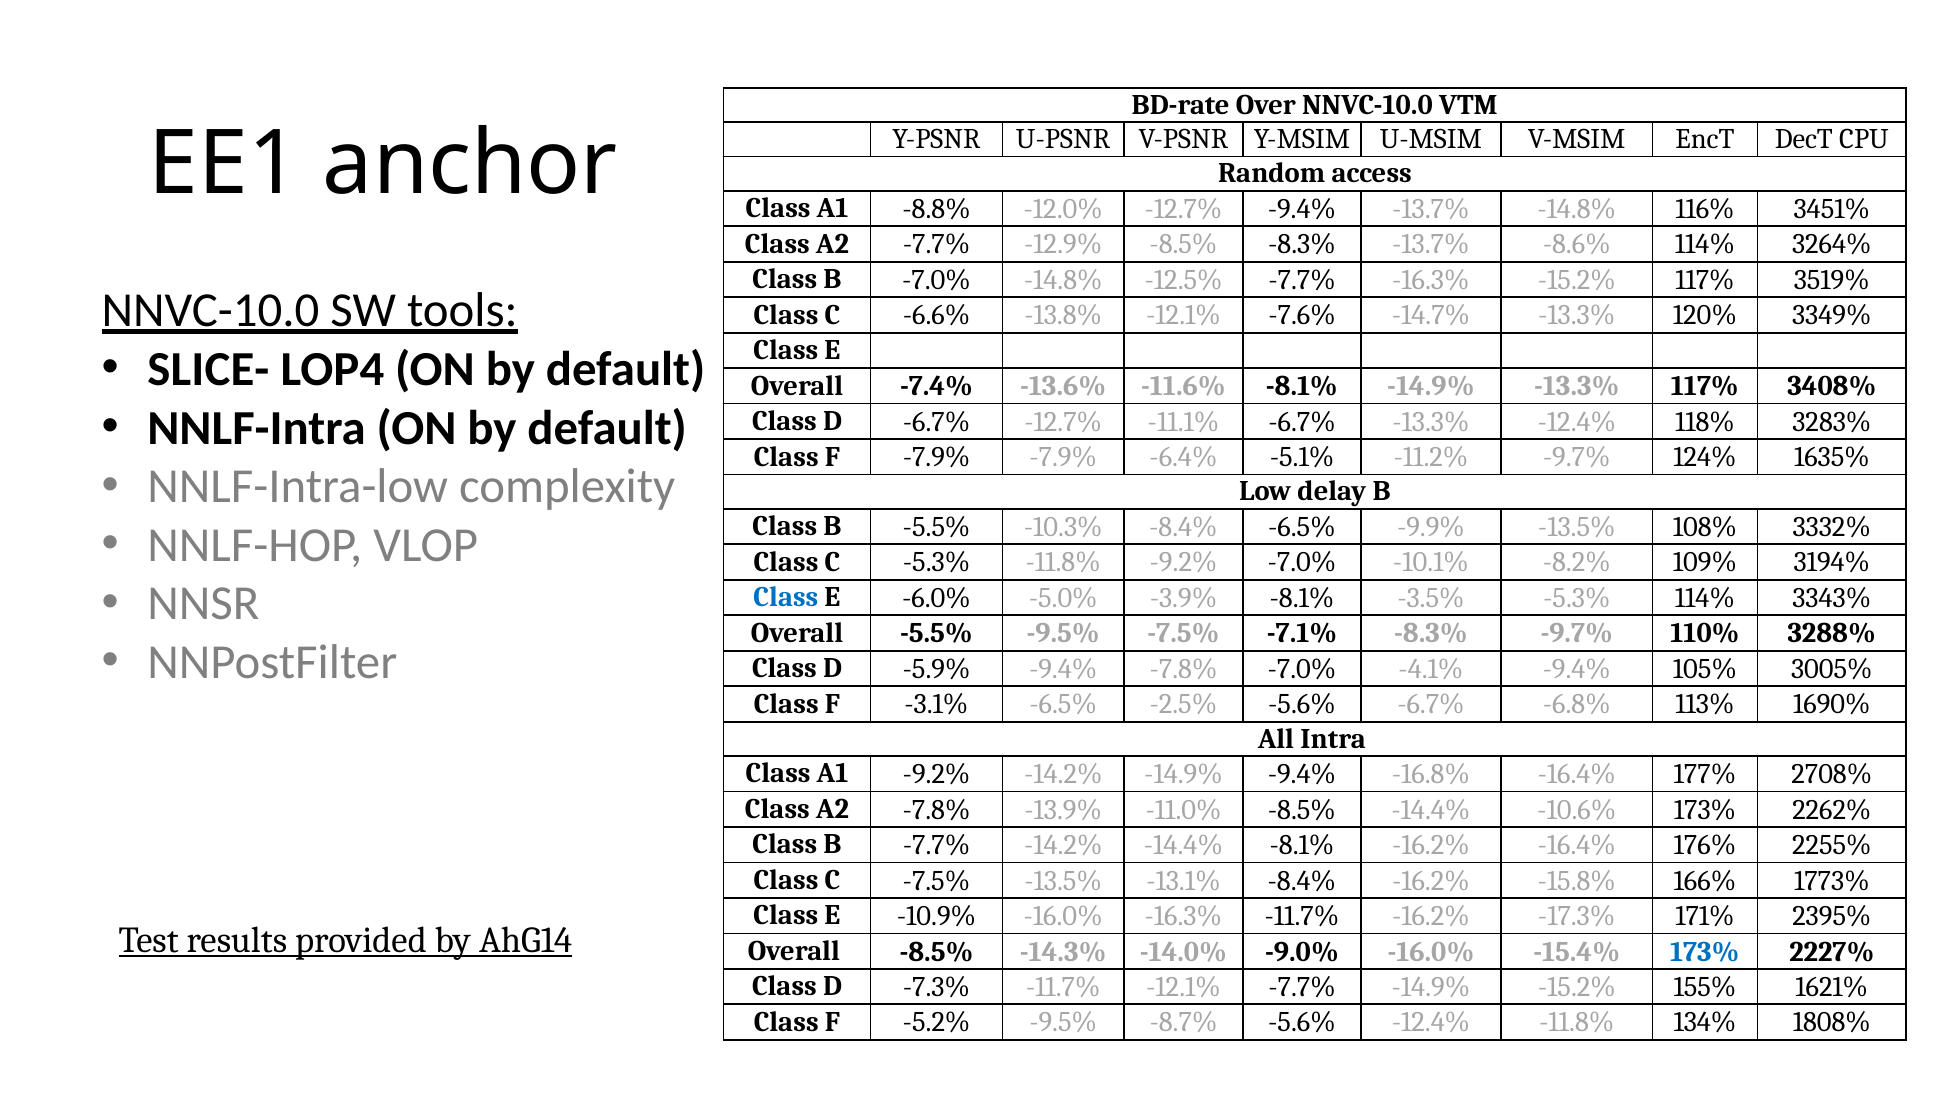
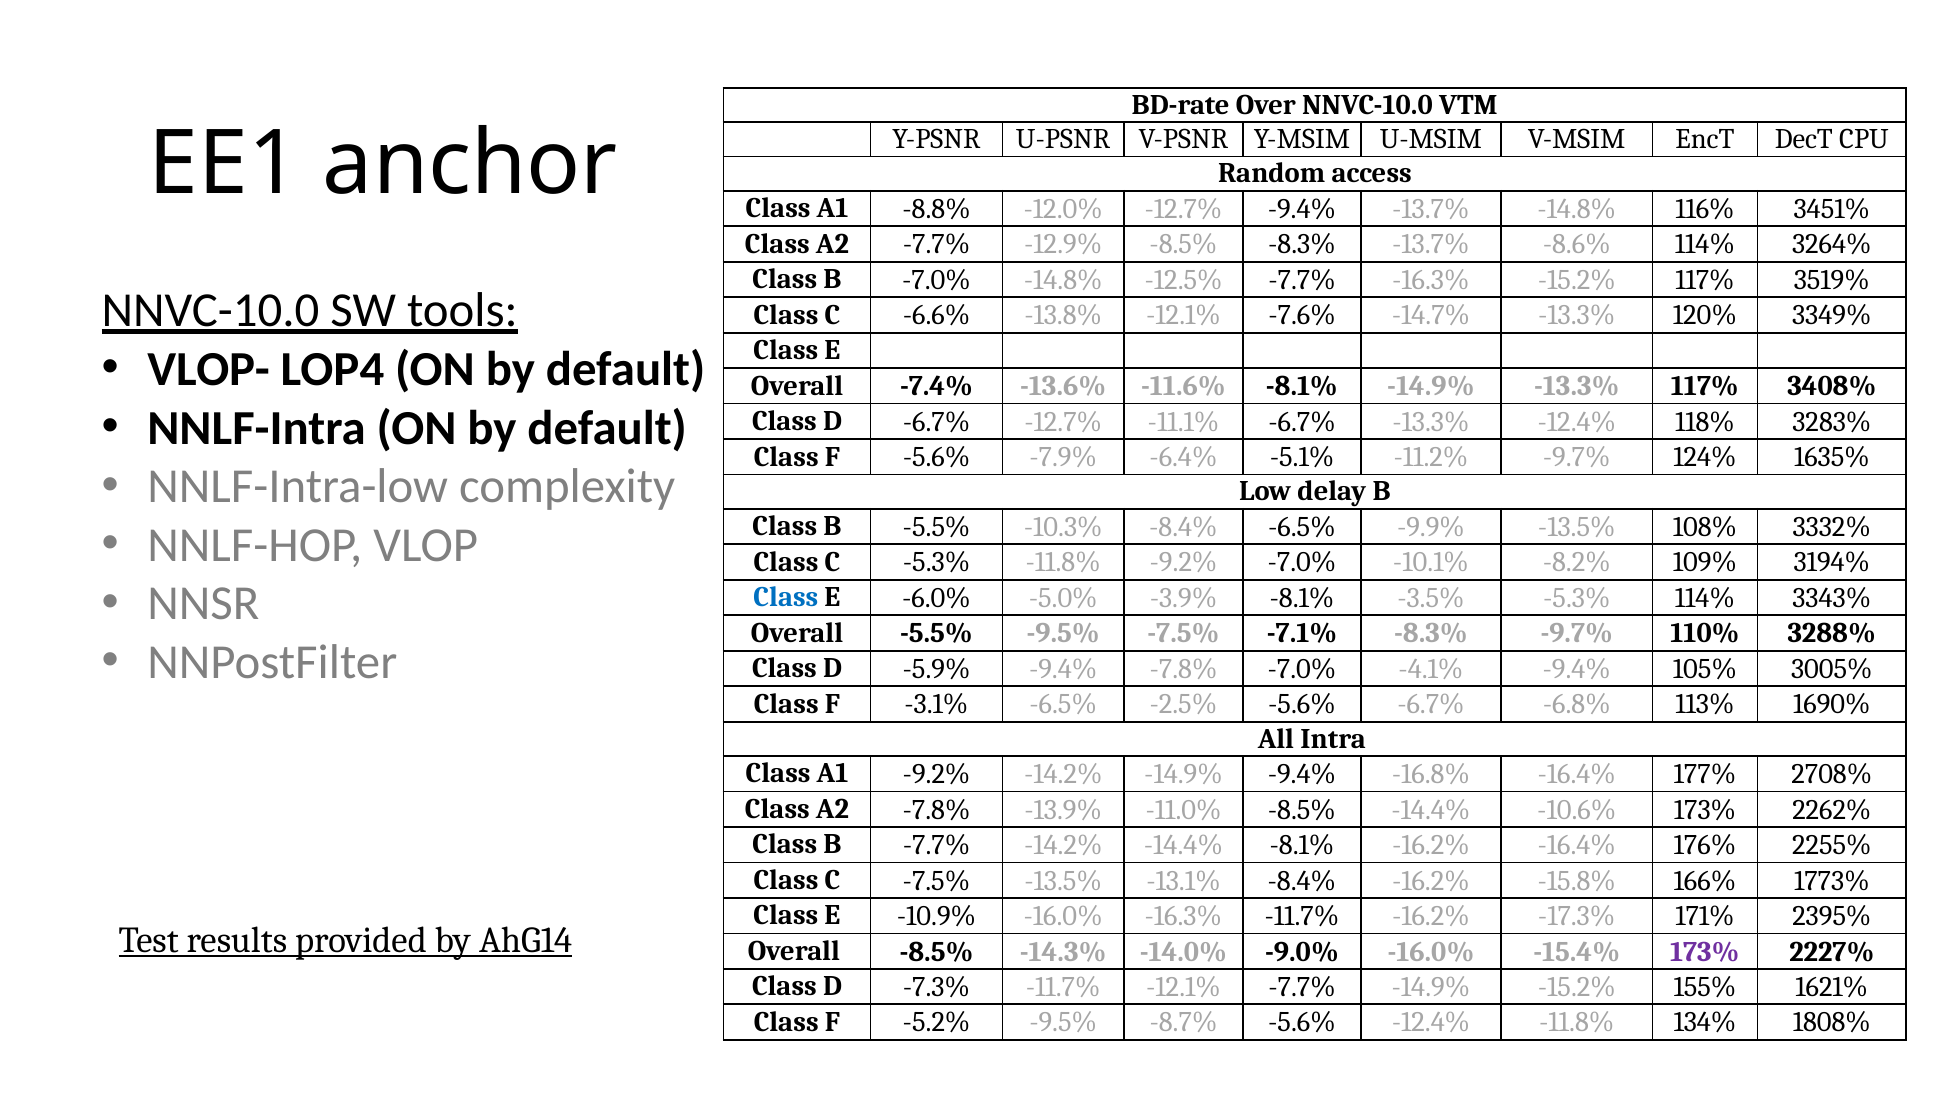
SLICE-: SLICE- -> VLOP-
F -7.9%: -7.9% -> -5.6%
173% at (1705, 951) colour: blue -> purple
